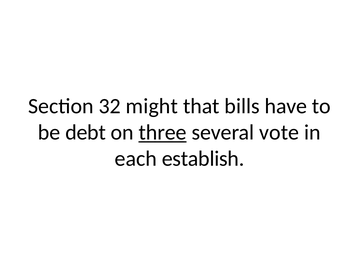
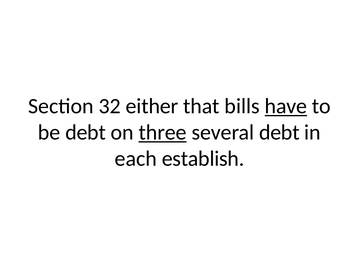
might: might -> either
have underline: none -> present
several vote: vote -> debt
